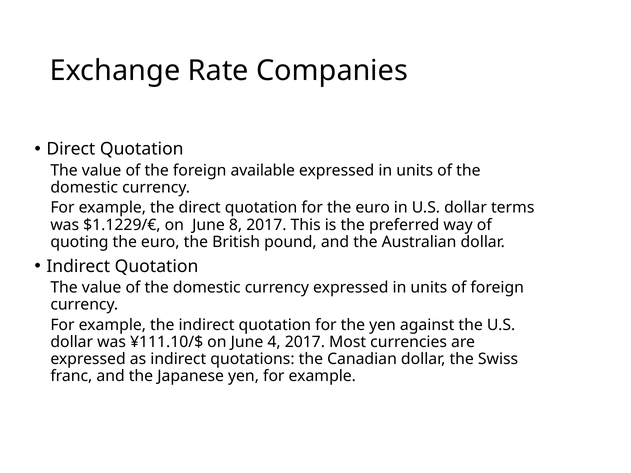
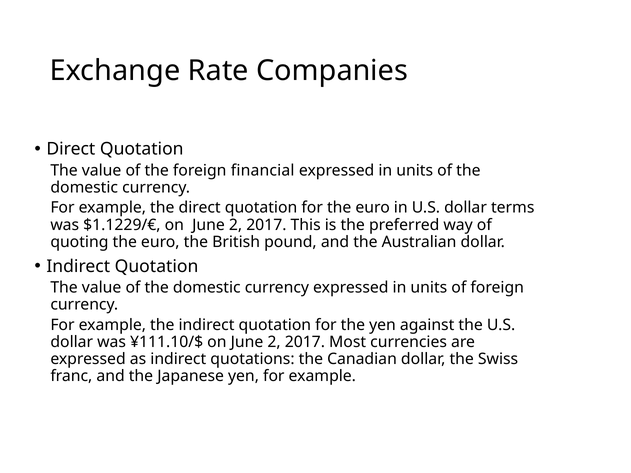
available: available -> financial
$1.1229/€ on June 8: 8 -> 2
¥111.10/$ on June 4: 4 -> 2
